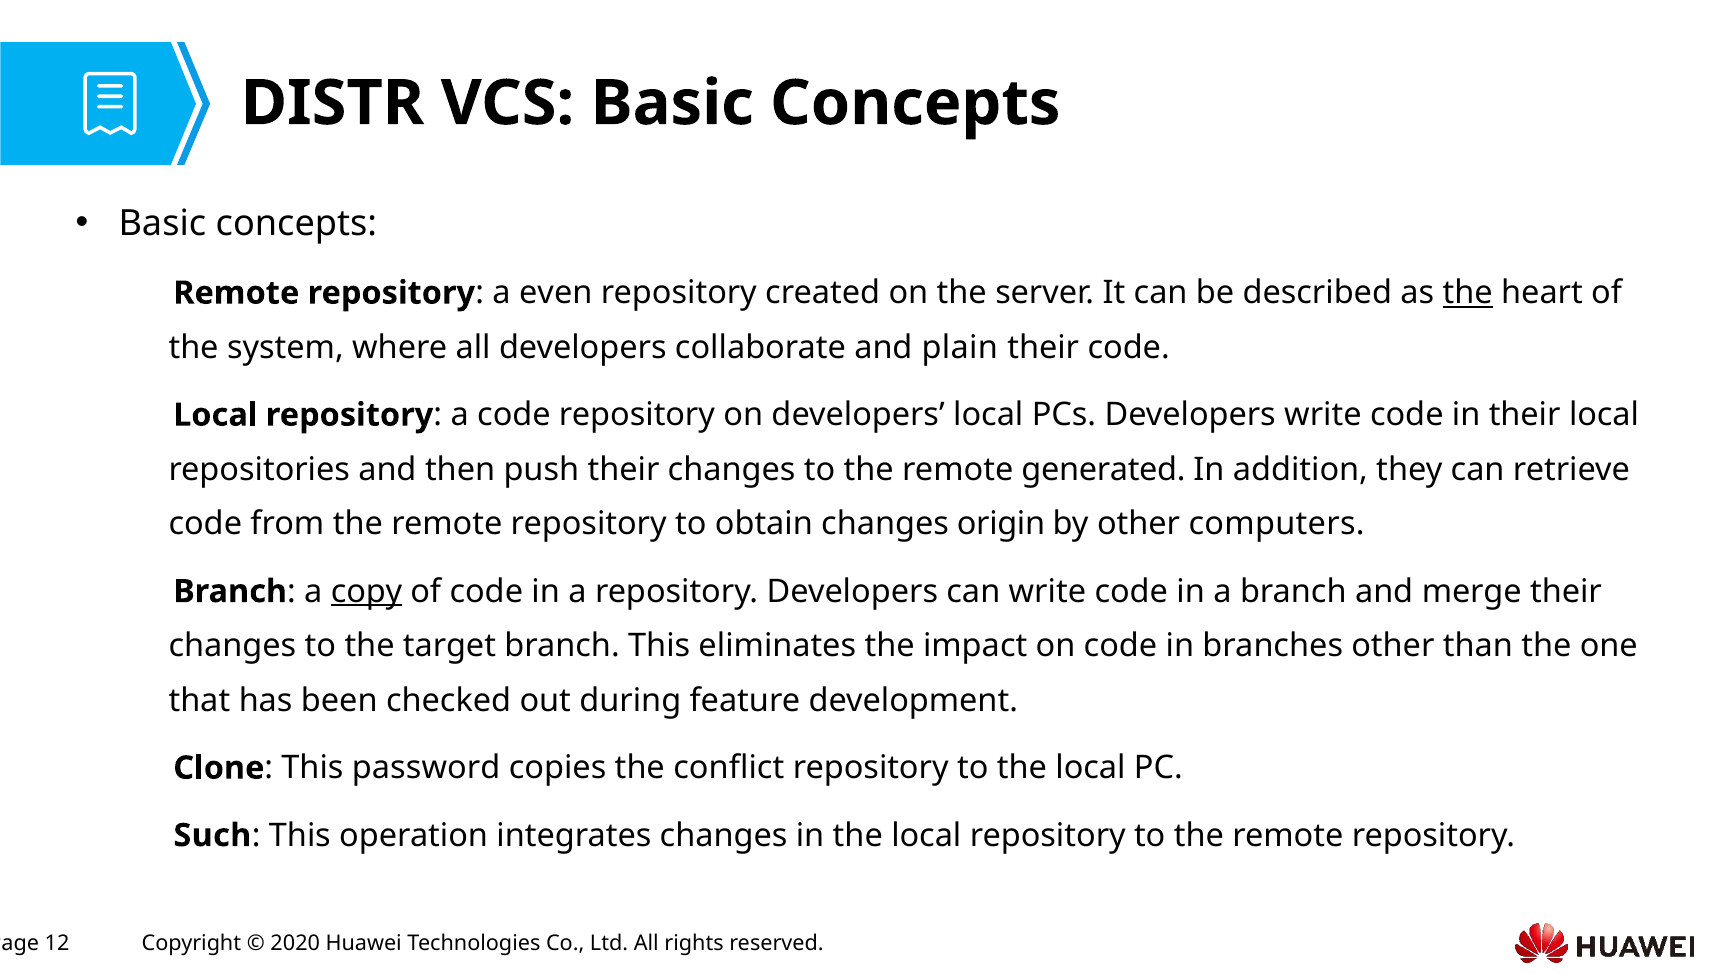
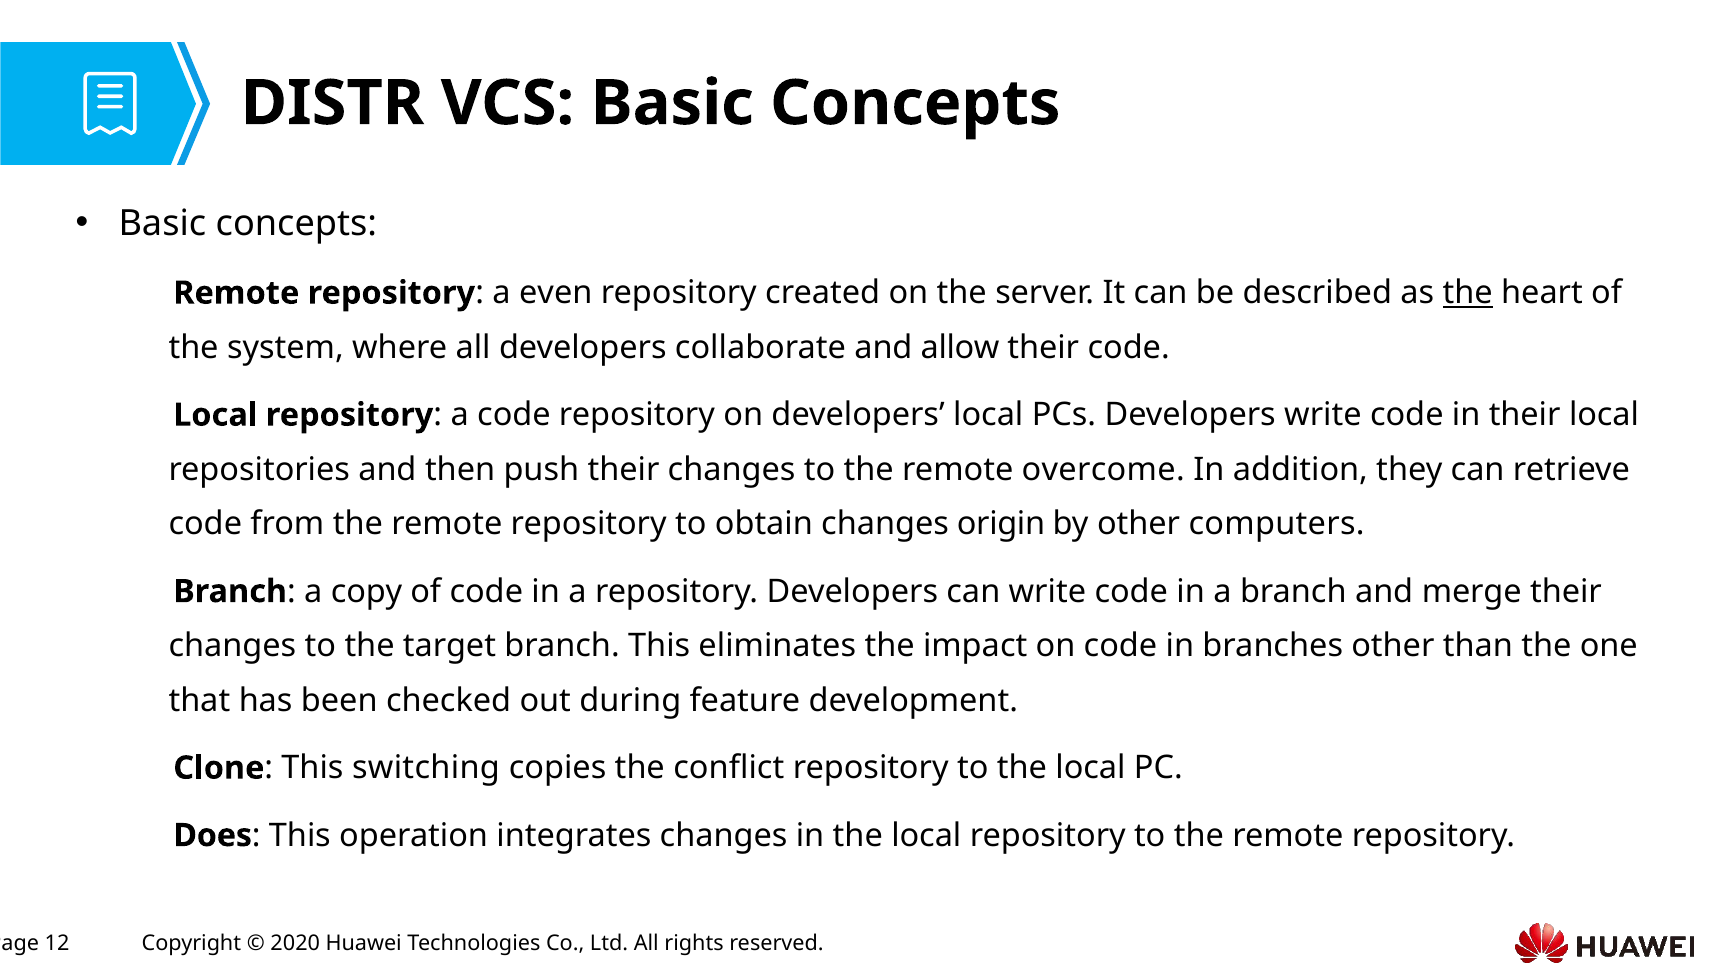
plain: plain -> allow
generated: generated -> overcome
copy underline: present -> none
password: password -> switching
Such: Such -> Does
